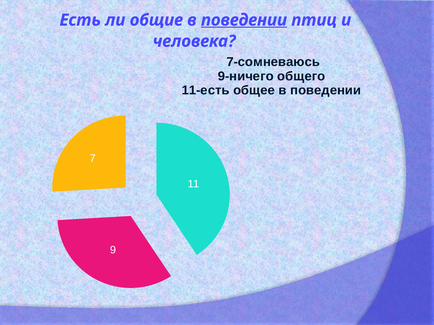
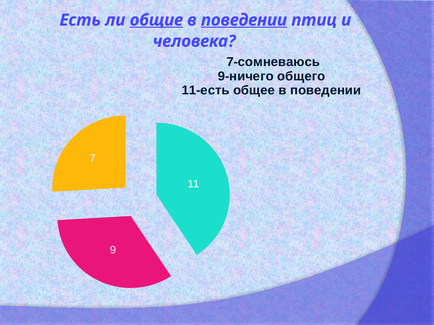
общие underline: none -> present
